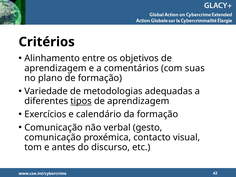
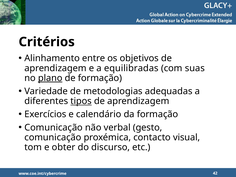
comentários: comentários -> equilibradas
plano underline: none -> present
antes: antes -> obter
